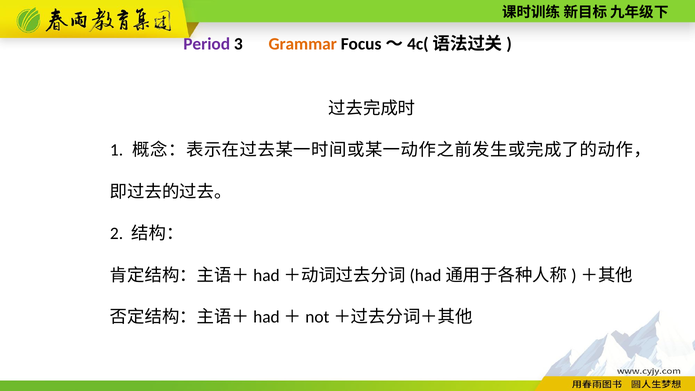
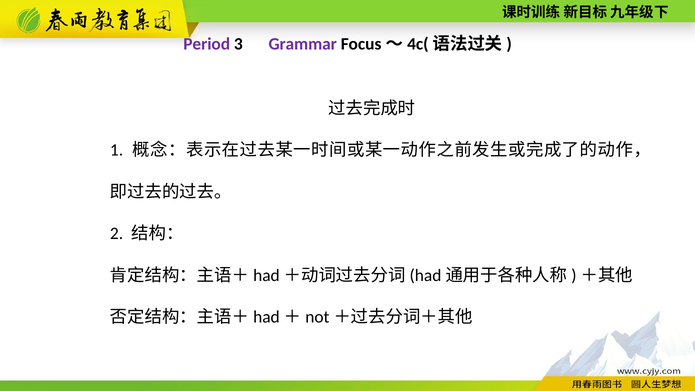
Grammar colour: orange -> purple
